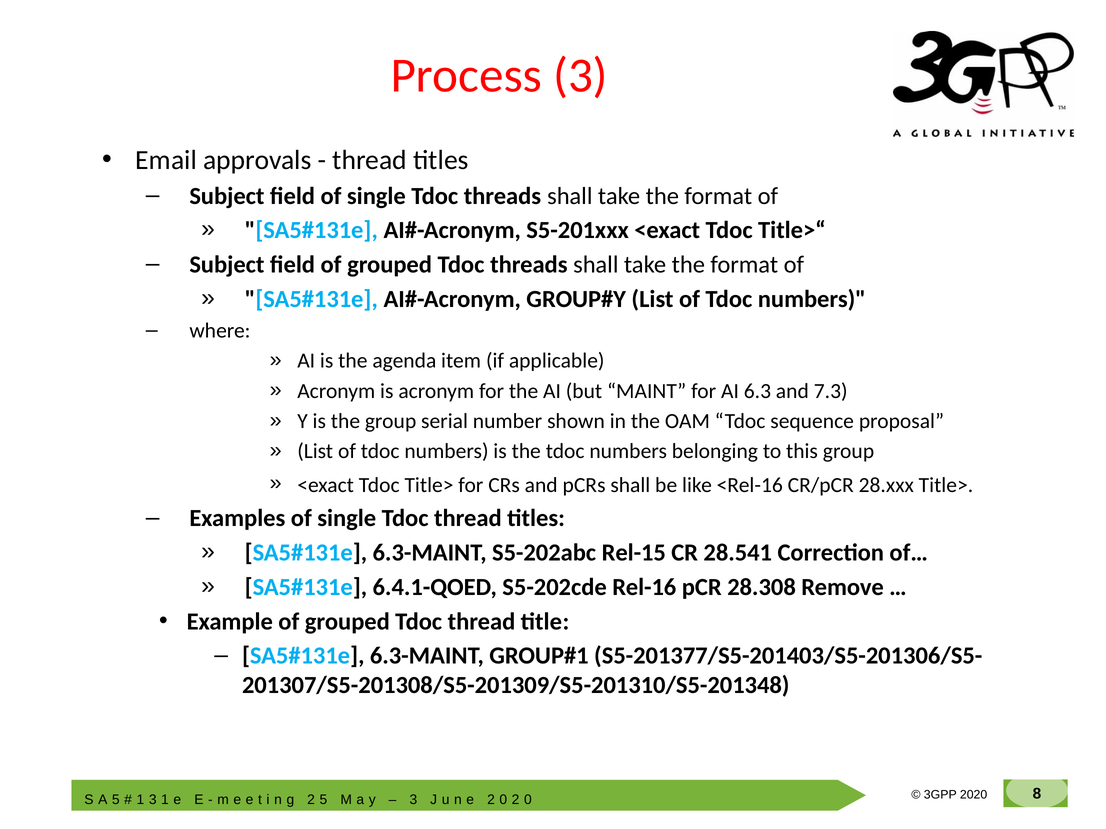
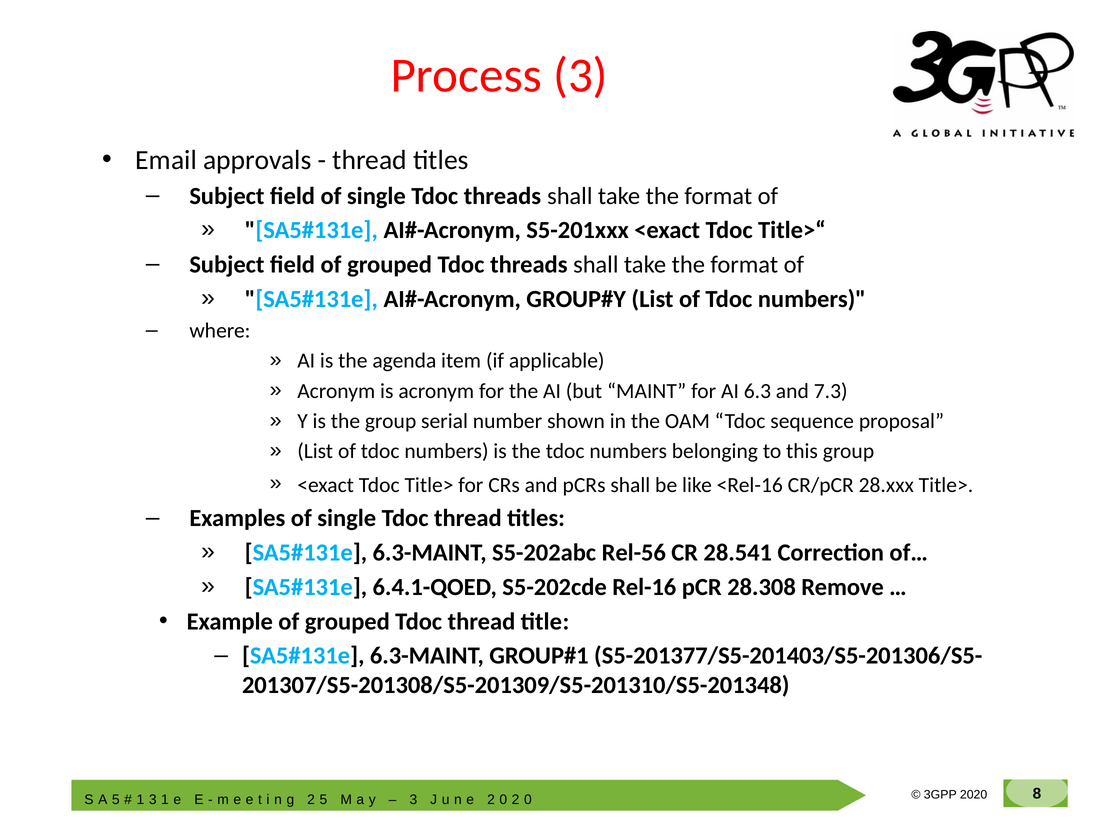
Rel-15: Rel-15 -> Rel-56
